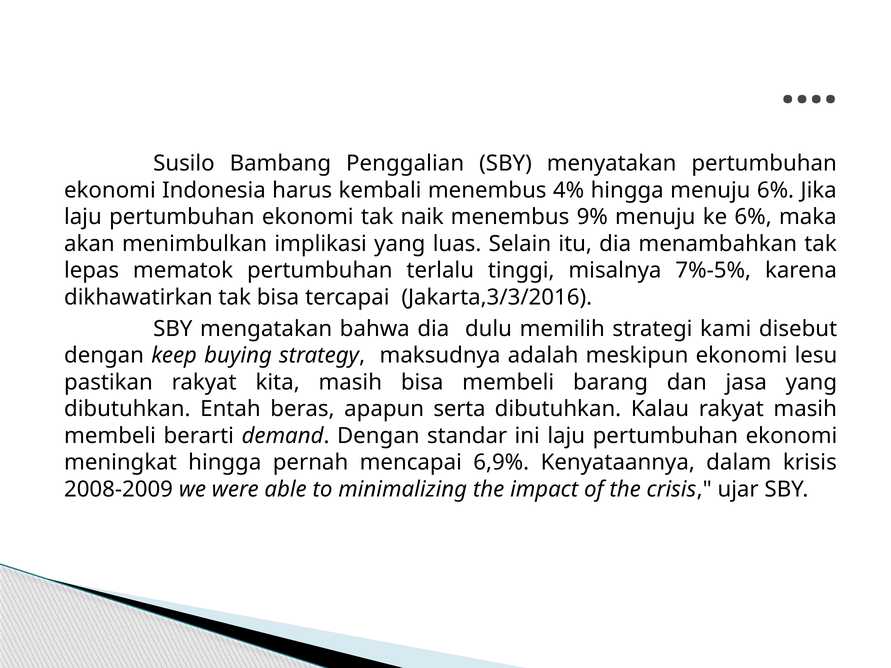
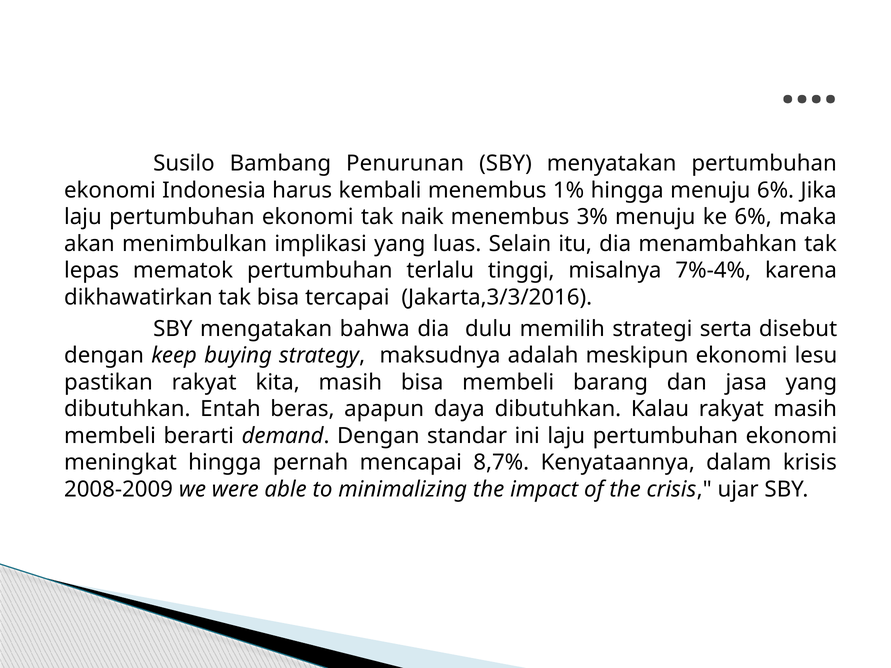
Penggalian: Penggalian -> Penurunan
4%: 4% -> 1%
9%: 9% -> 3%
7%-5%: 7%-5% -> 7%-4%
kami: kami -> serta
serta: serta -> daya
6,9%: 6,9% -> 8,7%
